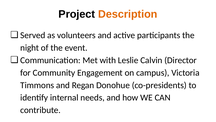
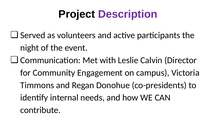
Description colour: orange -> purple
